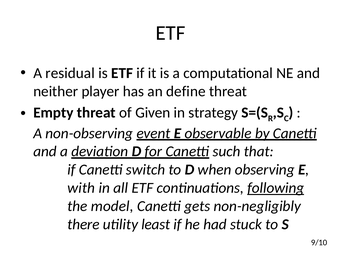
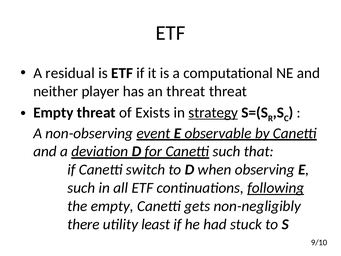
an define: define -> threat
Given: Given -> Exists
strategy underline: none -> present
with at (81, 188): with -> such
the model: model -> empty
